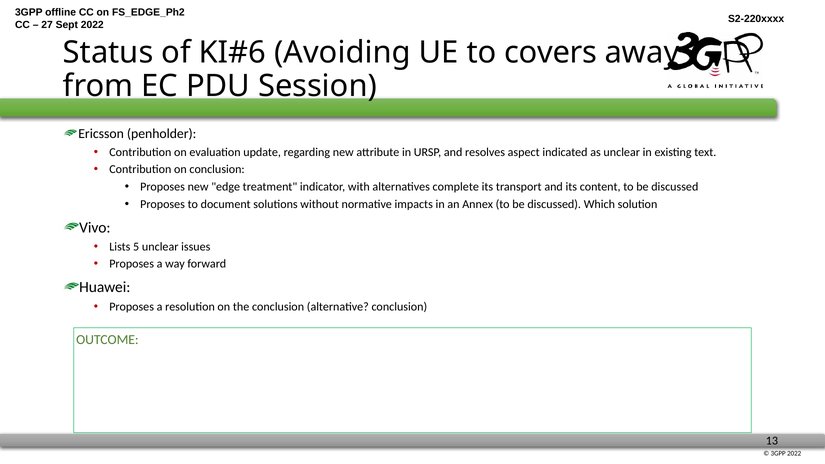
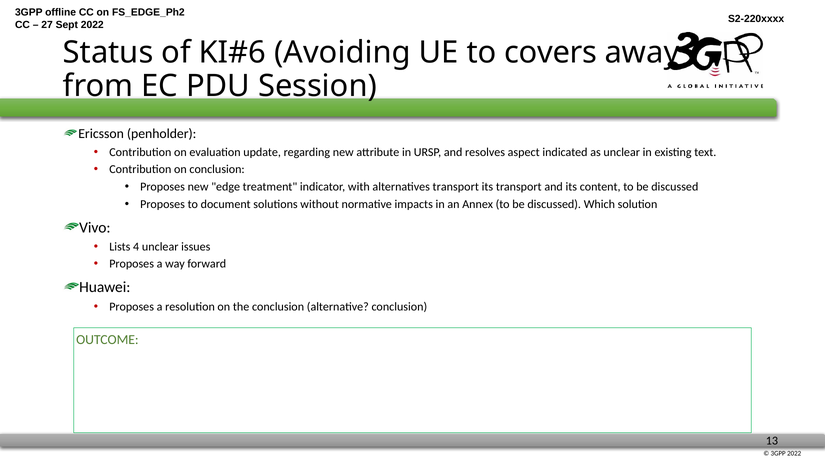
alternatives complete: complete -> transport
5: 5 -> 4
